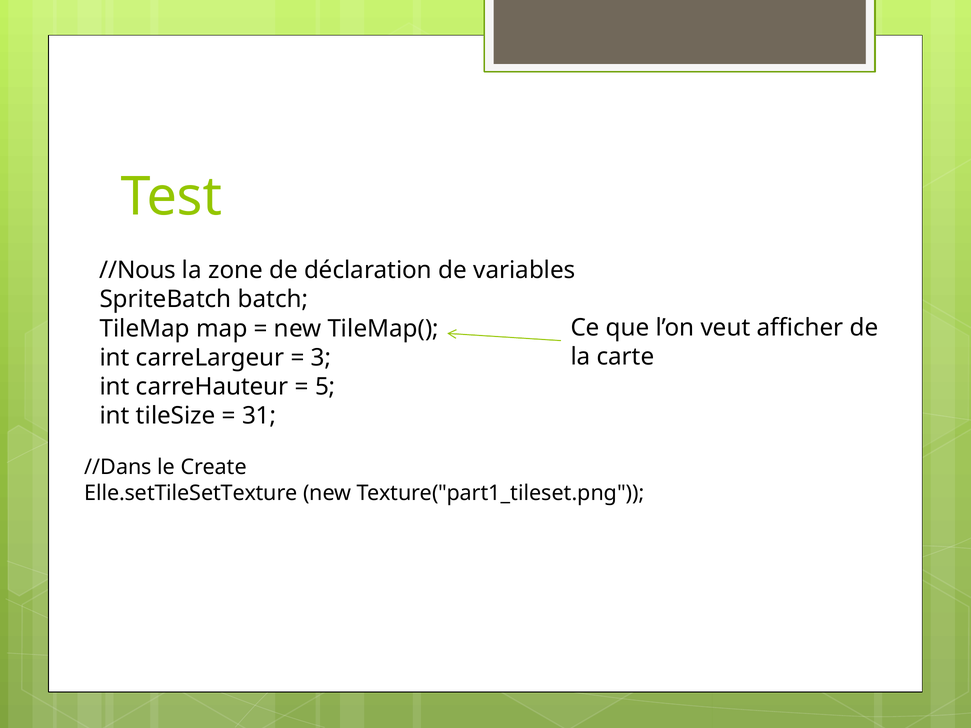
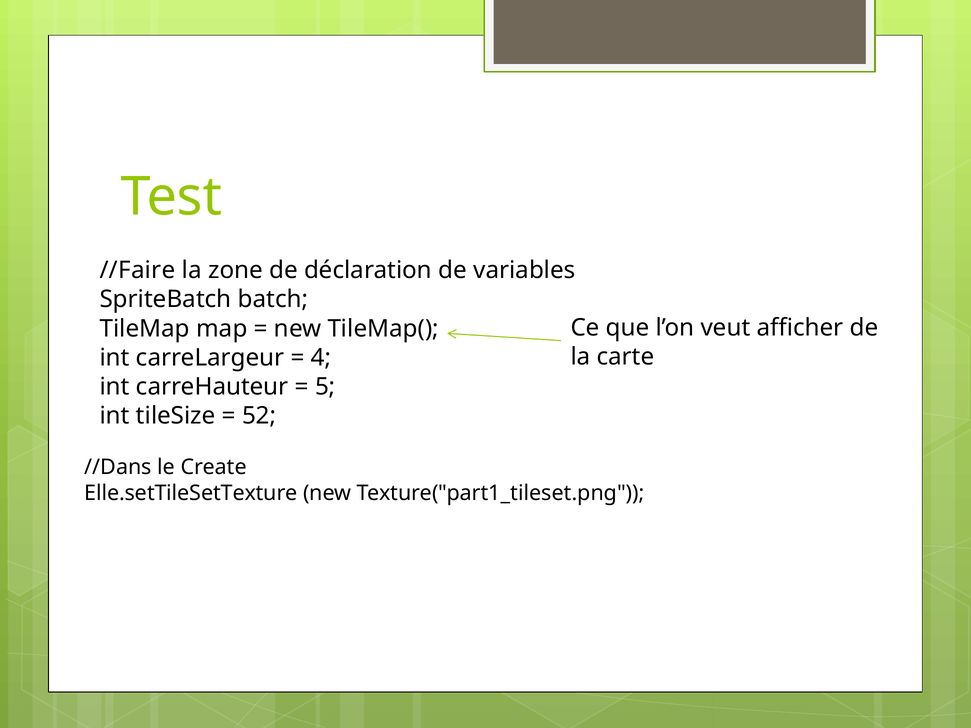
//Nous: //Nous -> //Faire
3: 3 -> 4
31: 31 -> 52
